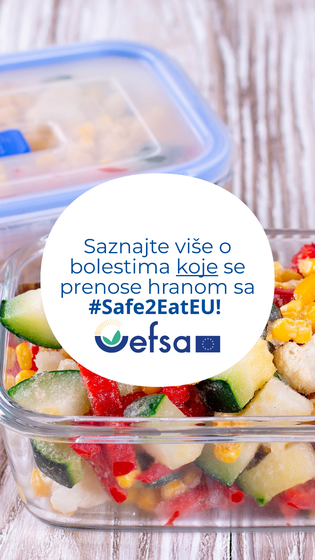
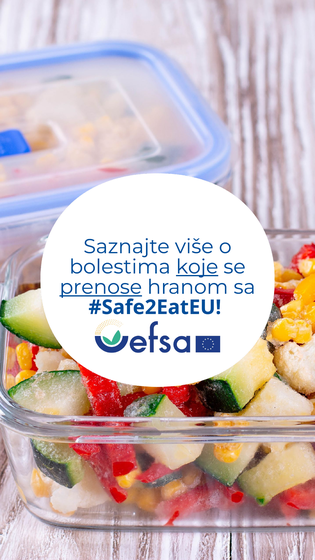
prenose underline: none -> present
